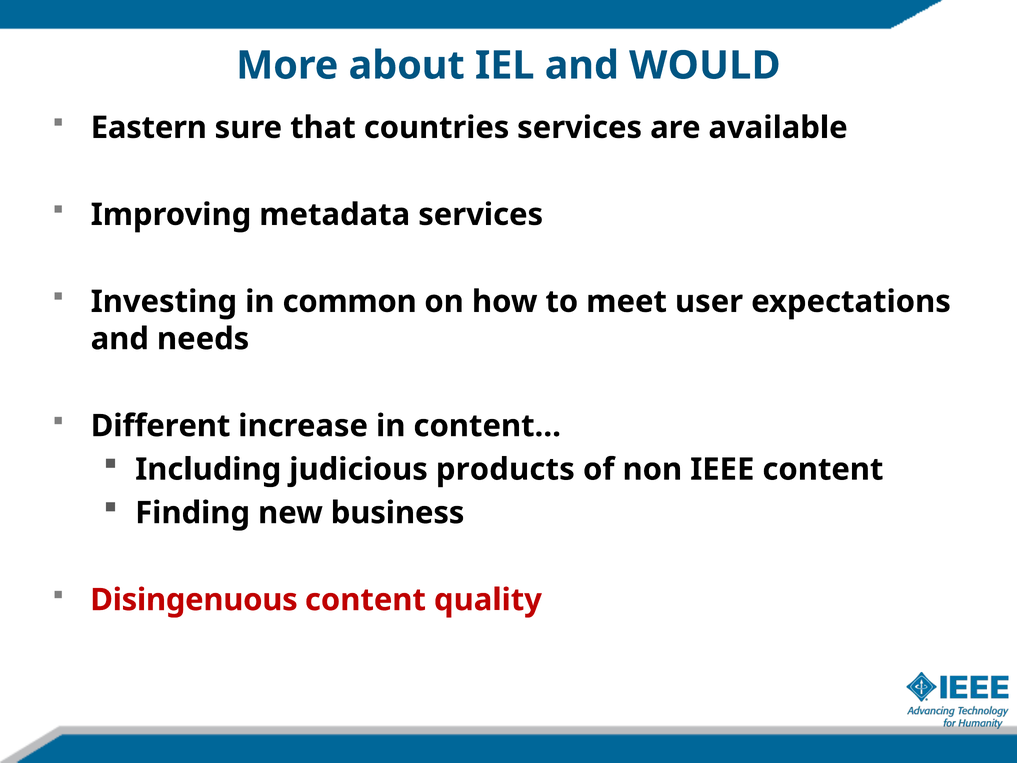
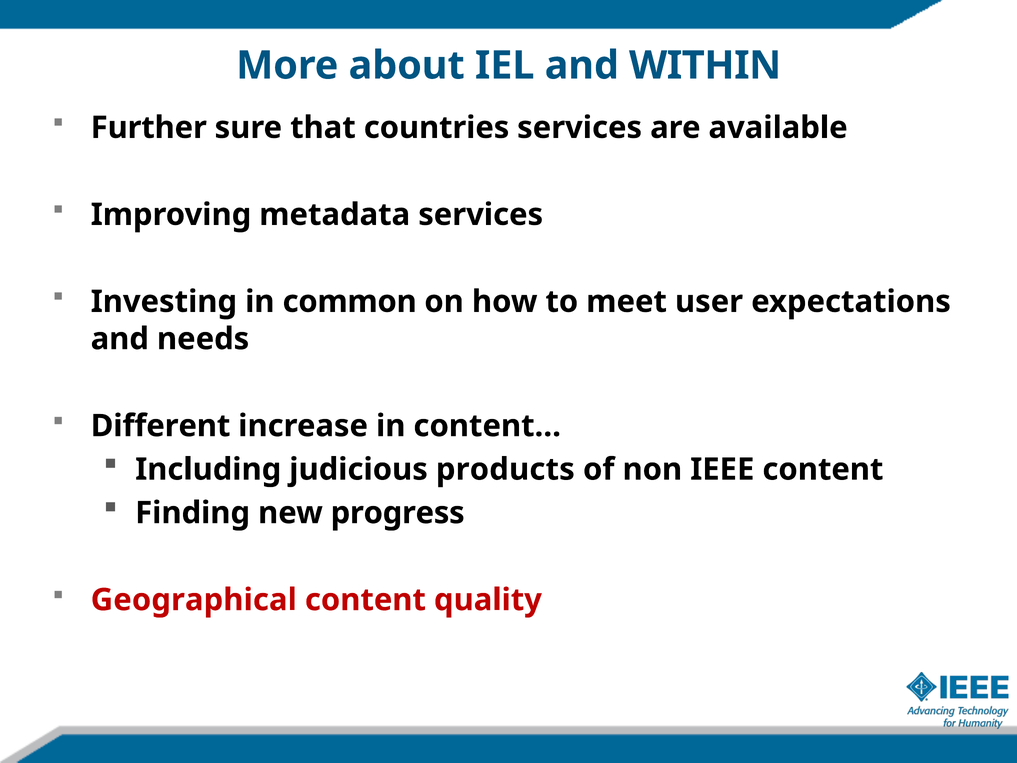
WOULD: WOULD -> WITHIN
Eastern: Eastern -> Further
business: business -> progress
Disingenuous: Disingenuous -> Geographical
